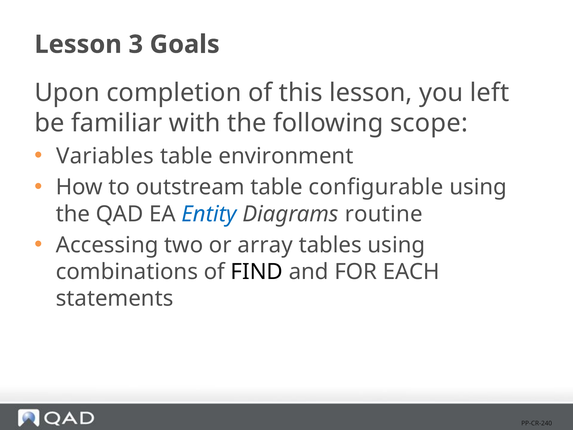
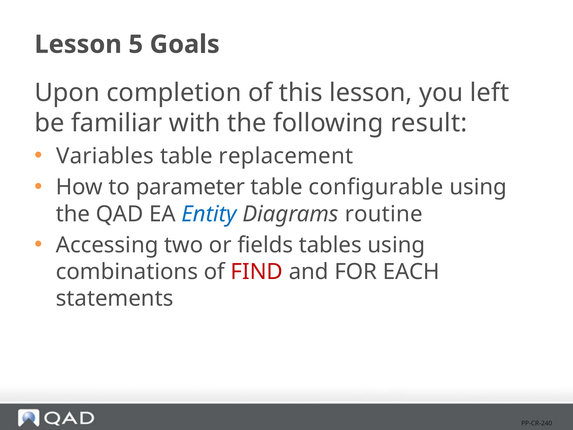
3: 3 -> 5
scope: scope -> result
environment: environment -> replacement
outstream: outstream -> parameter
array: array -> fields
FIND colour: black -> red
